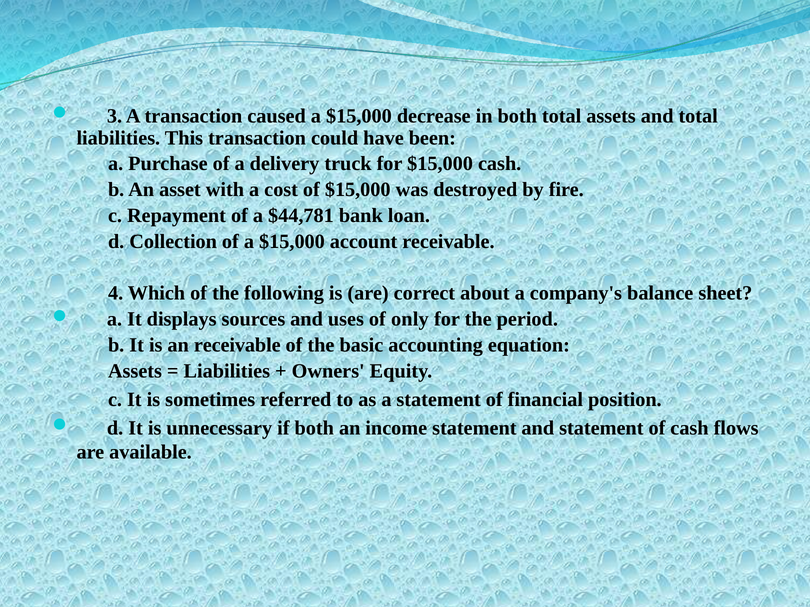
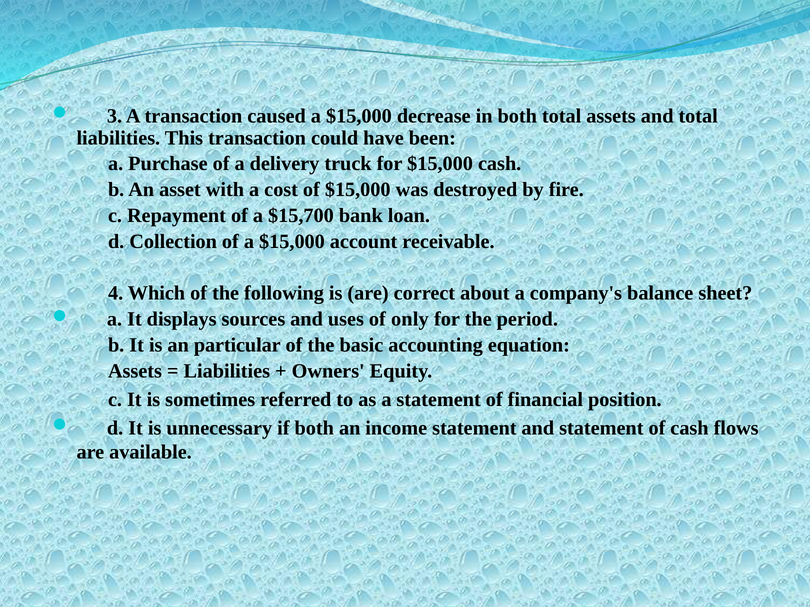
$44,781: $44,781 -> $15,700
an receivable: receivable -> particular
